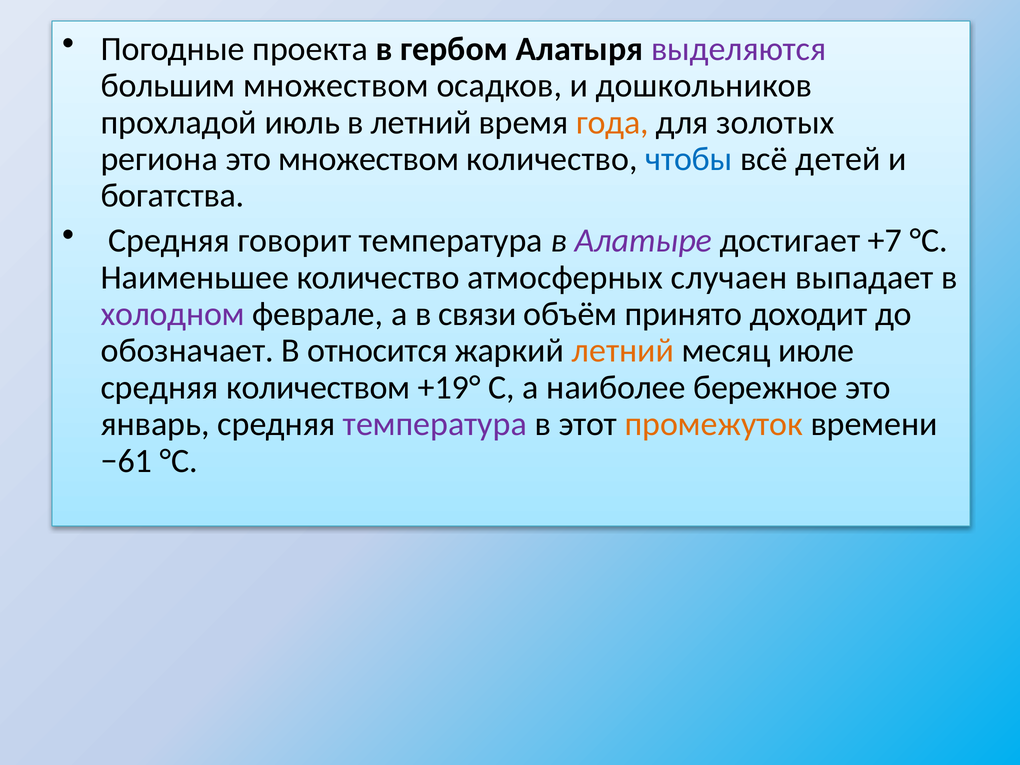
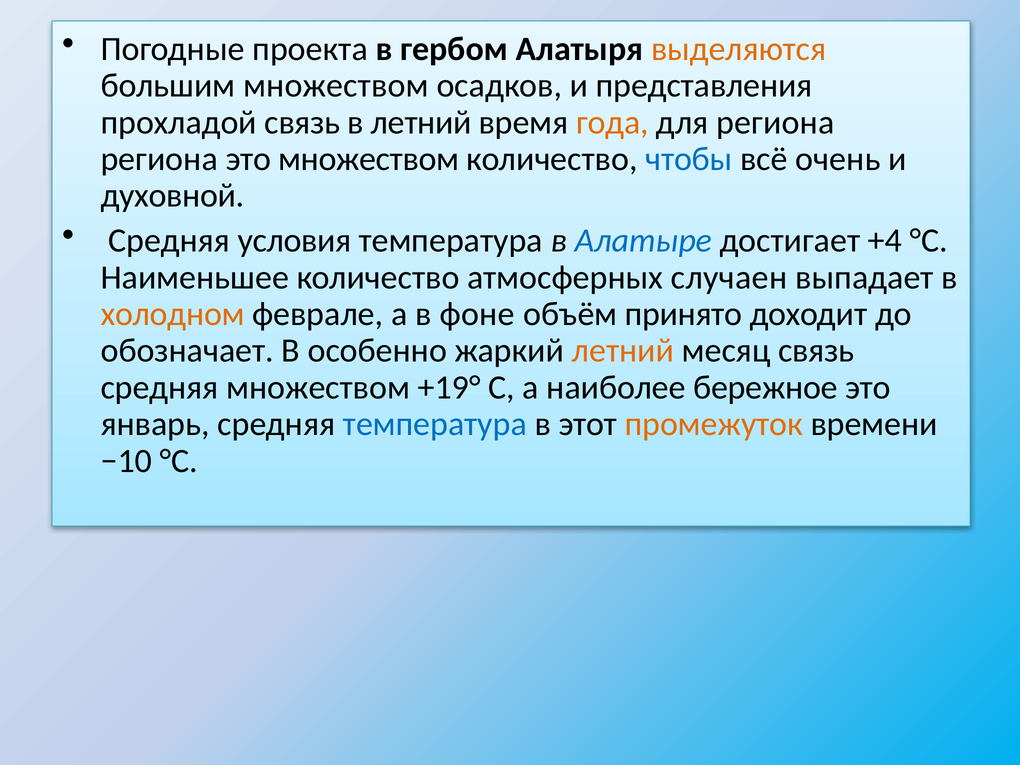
выделяются colour: purple -> orange
дошкольников: дошкольников -> представления
прохладой июль: июль -> связь
для золотых: золотых -> региона
детей: детей -> очень
богатства: богатства -> духовной
говорит: говорит -> условия
Алатыре colour: purple -> blue
+7: +7 -> +4
холодном colour: purple -> orange
связи: связи -> фоне
относится: относится -> особенно
месяц июле: июле -> связь
средняя количеством: количеством -> множеством
температура at (435, 424) colour: purple -> blue
−61: −61 -> −10
